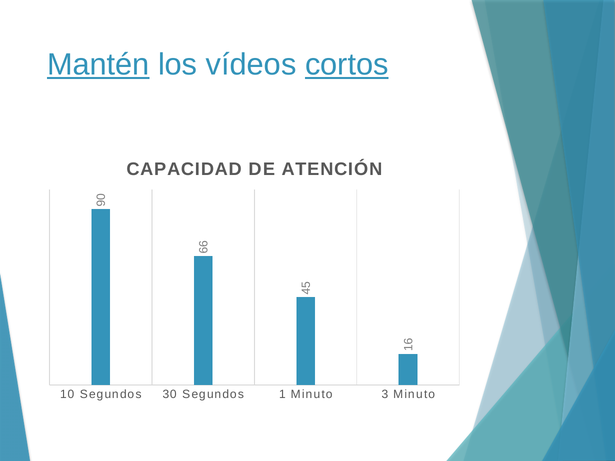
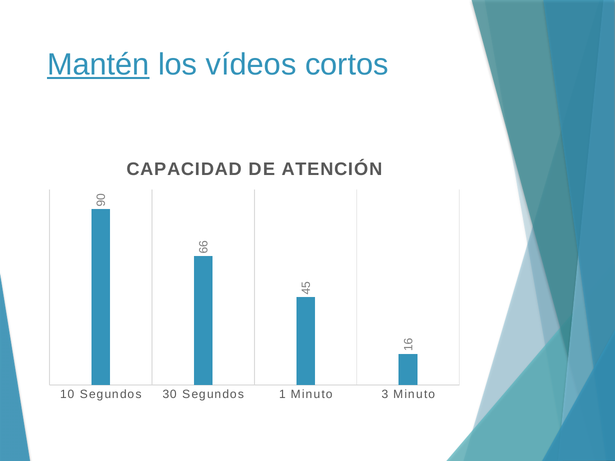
cortos underline: present -> none
